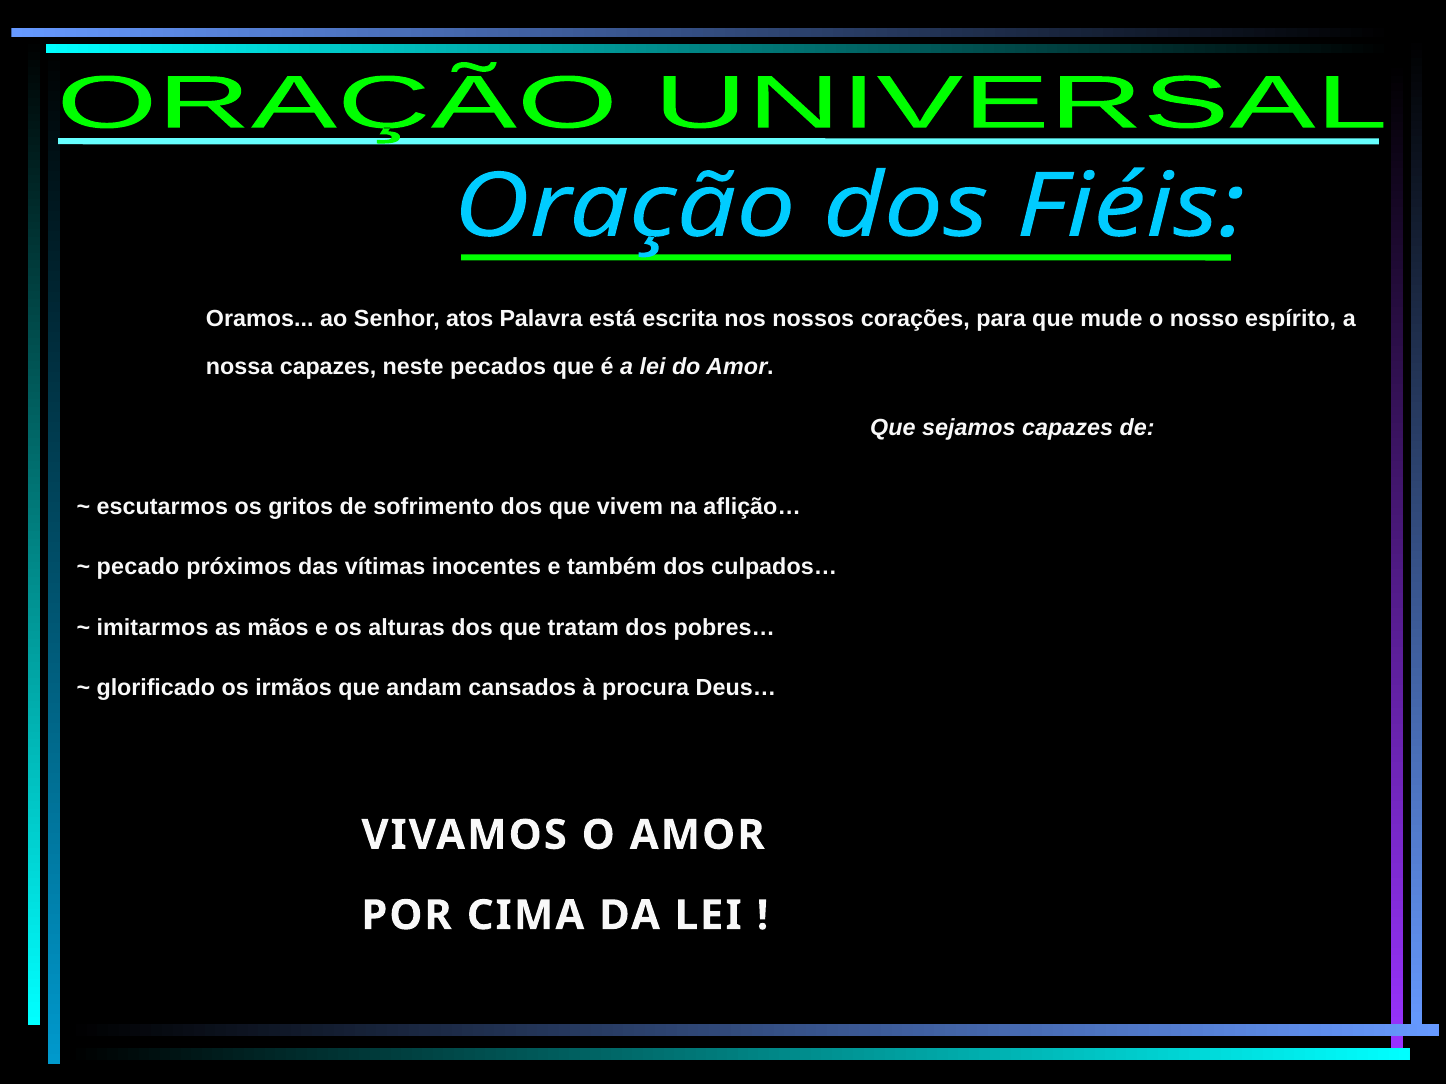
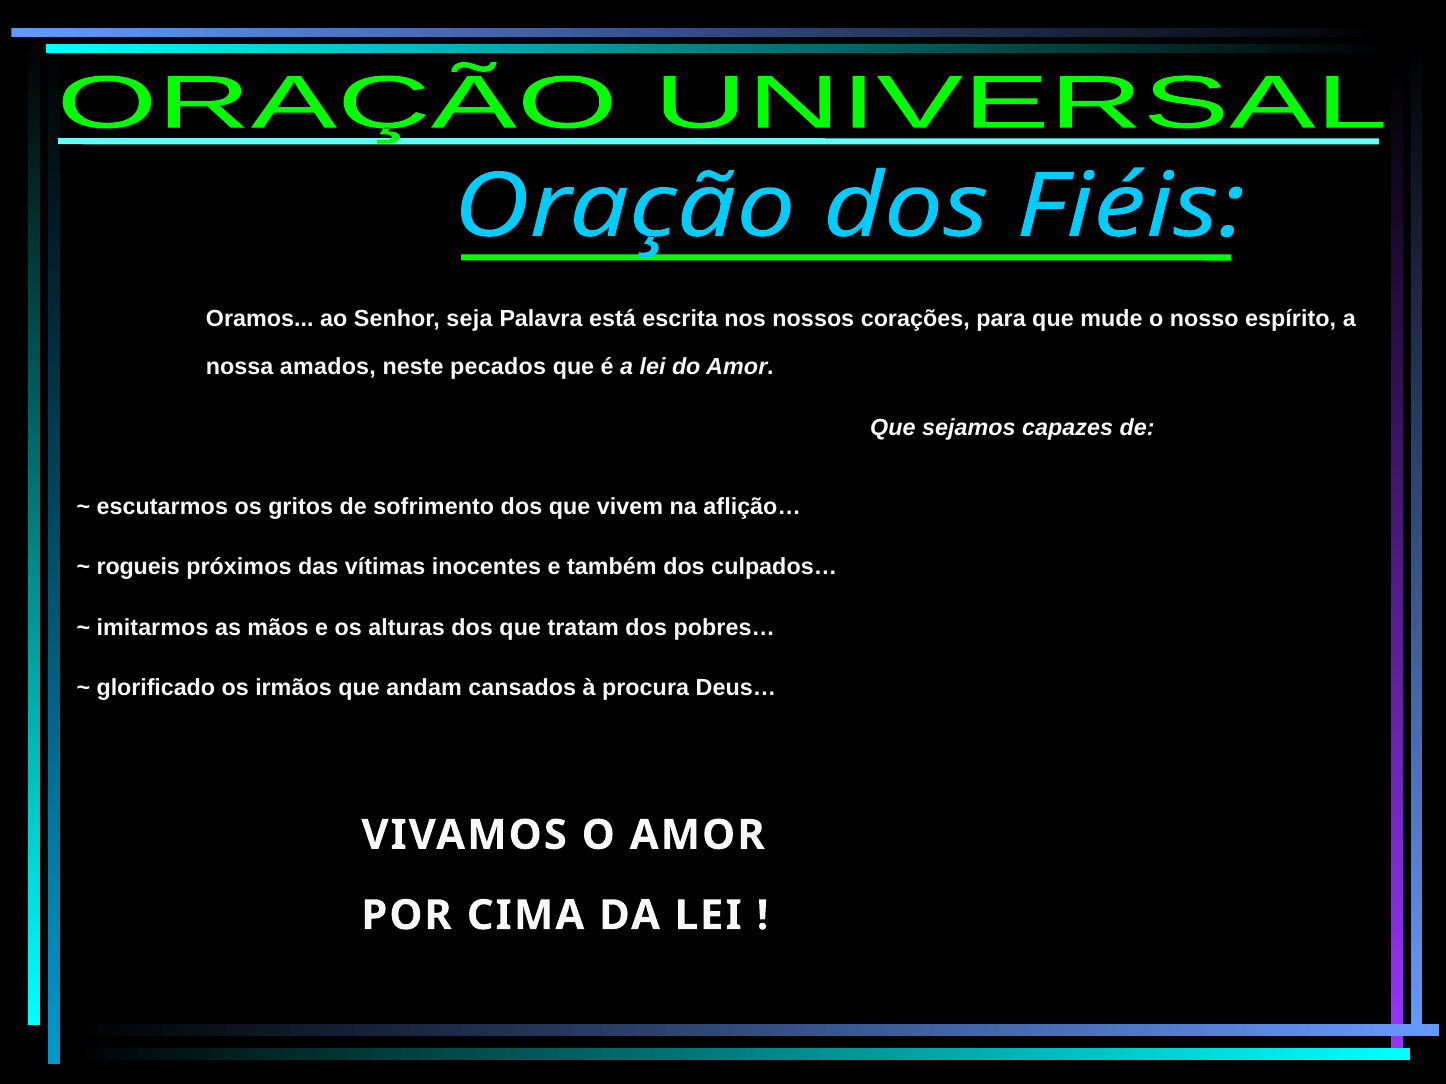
atos: atos -> seja
nossa capazes: capazes -> amados
pecado: pecado -> rogueis
